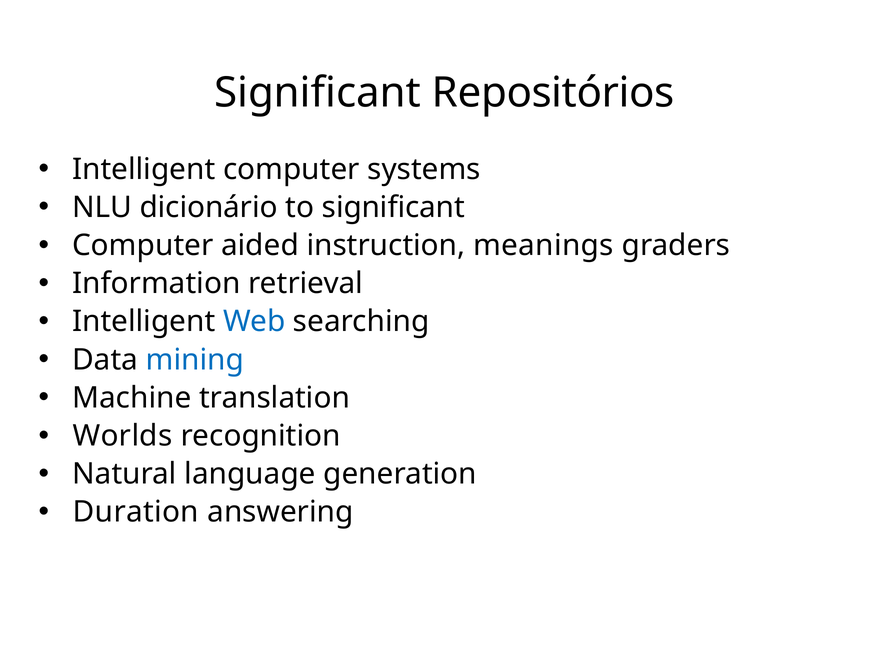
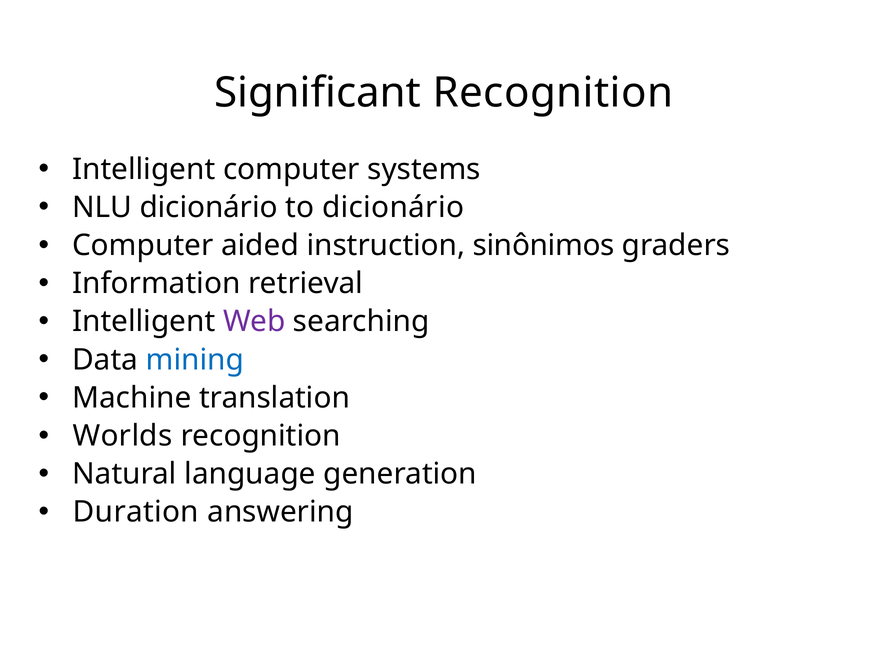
Significant Repositórios: Repositórios -> Recognition
to significant: significant -> dicionário
meanings: meanings -> sinônimos
Web colour: blue -> purple
